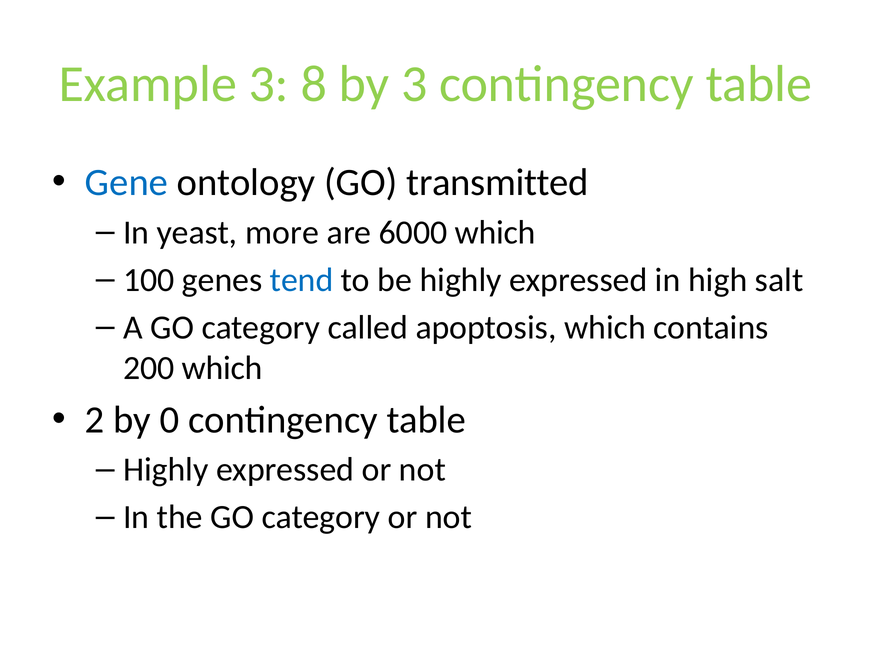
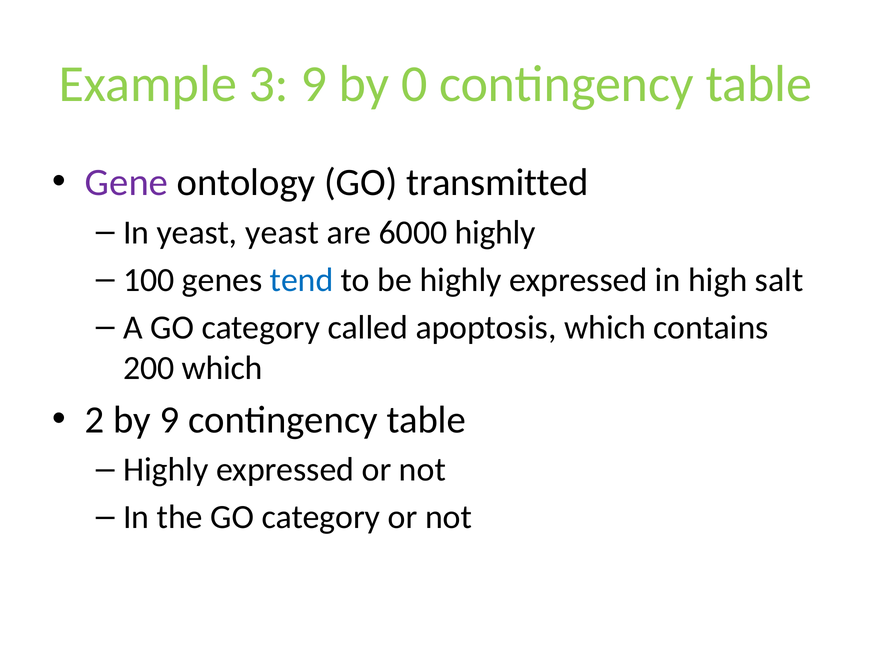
3 8: 8 -> 9
by 3: 3 -> 0
Gene colour: blue -> purple
yeast more: more -> yeast
6000 which: which -> highly
by 0: 0 -> 9
